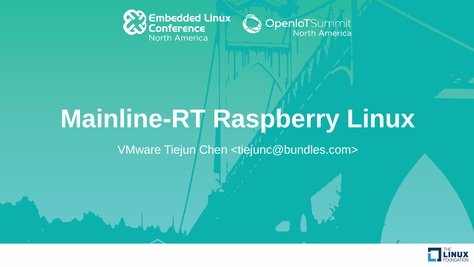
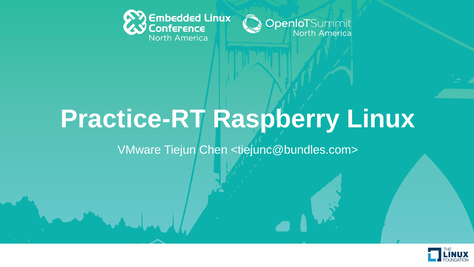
Mainline-RT: Mainline-RT -> Practice-RT
